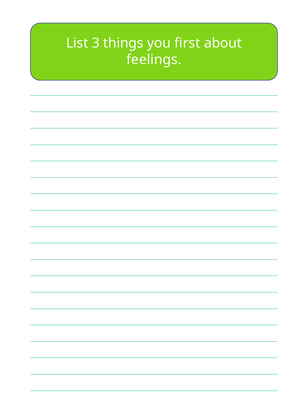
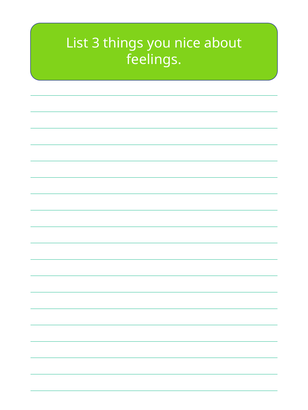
first: first -> nice
